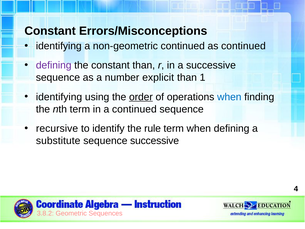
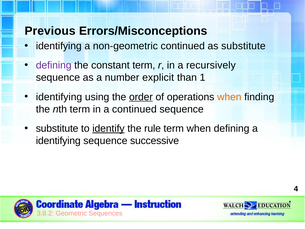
Constant at (50, 31): Constant -> Previous
as continued: continued -> substitute
constant than: than -> term
a successive: successive -> recursively
when at (229, 97) colour: blue -> orange
recursive at (57, 128): recursive -> substitute
identify underline: none -> present
substitute at (58, 141): substitute -> identifying
